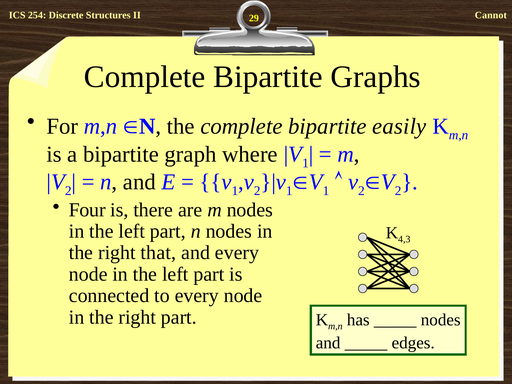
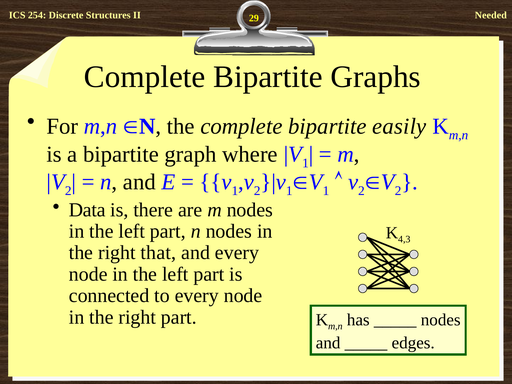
Cannot: Cannot -> Needed
Four: Four -> Data
